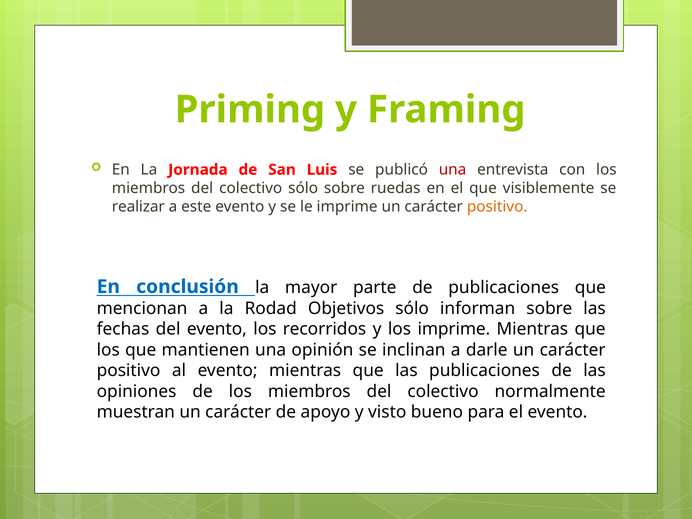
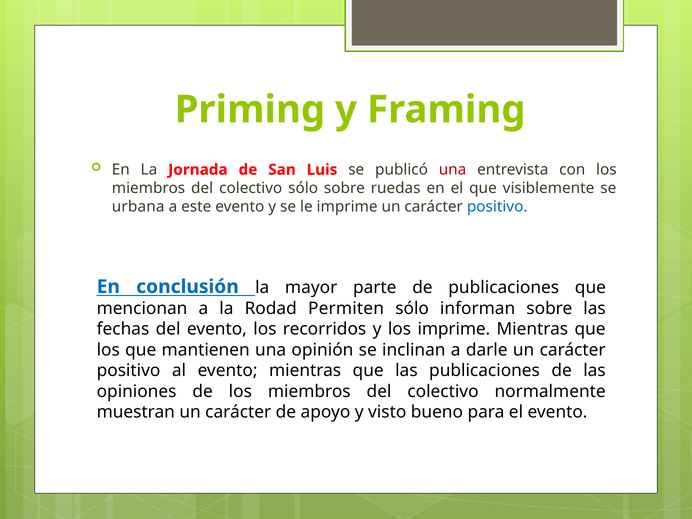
realizar: realizar -> urbana
positivo at (497, 207) colour: orange -> blue
Objetivos: Objetivos -> Permiten
